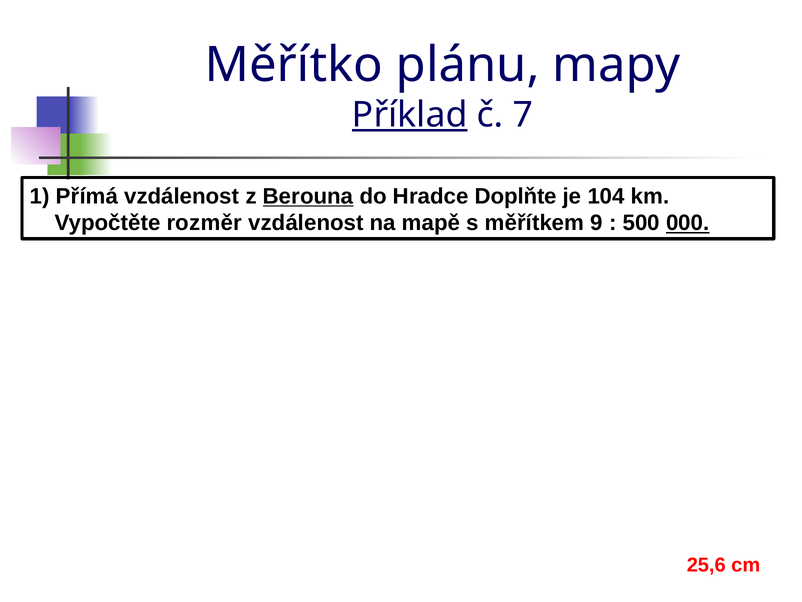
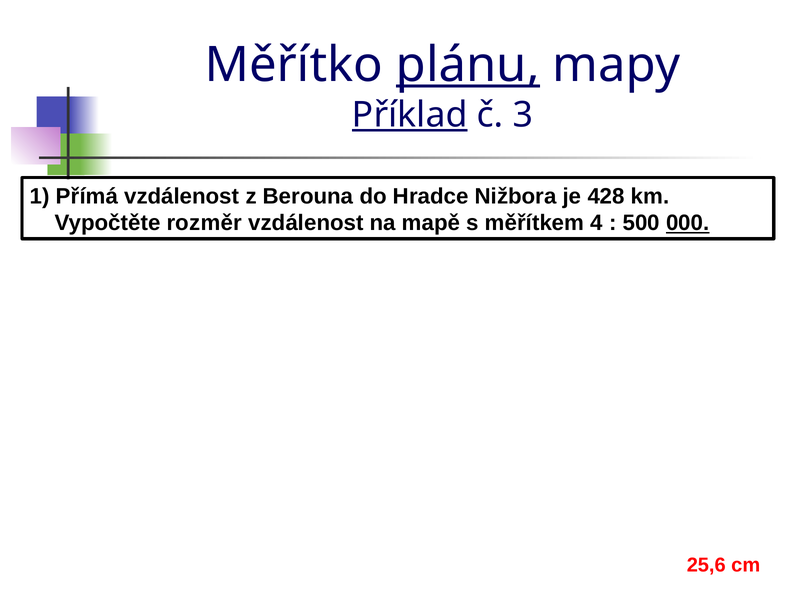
plánu underline: none -> present
7: 7 -> 3
Berouna underline: present -> none
Doplňte: Doplňte -> Nižbora
104: 104 -> 428
9: 9 -> 4
